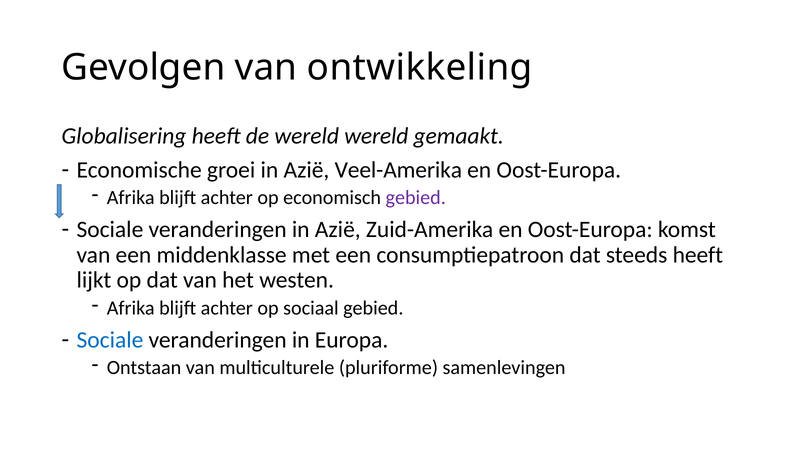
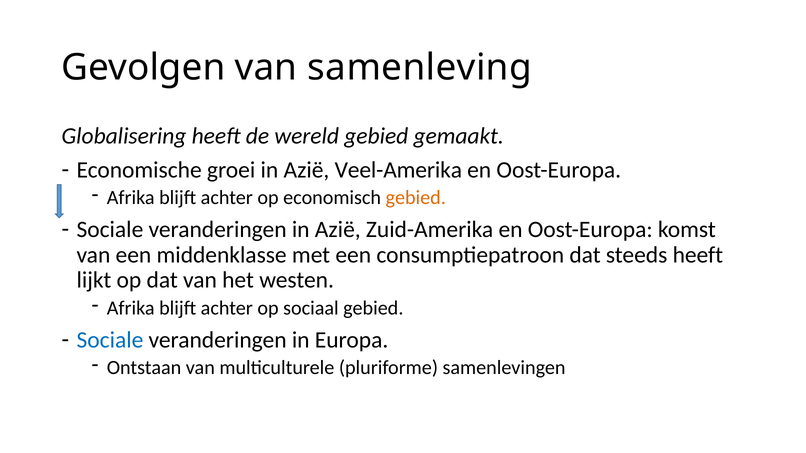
ontwikkeling: ontwikkeling -> samenleving
wereld wereld: wereld -> gebied
gebied at (416, 198) colour: purple -> orange
